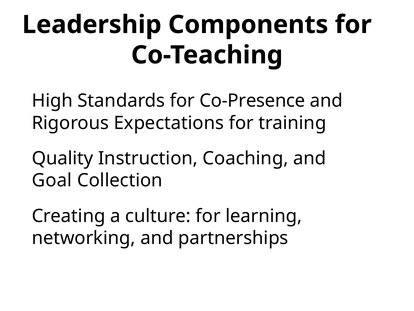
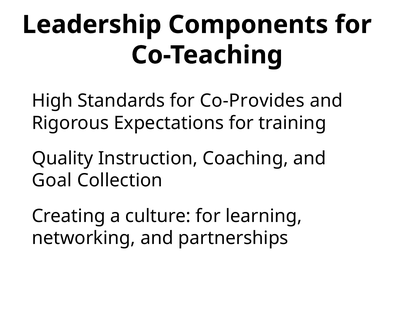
Co-Presence: Co-Presence -> Co-Provides
